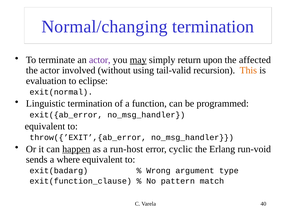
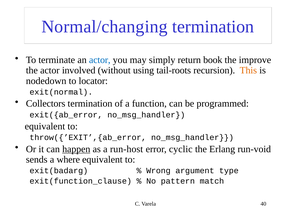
actor at (100, 60) colour: purple -> blue
may underline: present -> none
upon: upon -> book
affected: affected -> improve
tail-valid: tail-valid -> tail-roots
evaluation: evaluation -> nodedown
eclipse: eclipse -> locator
Linguistic: Linguistic -> Collectors
